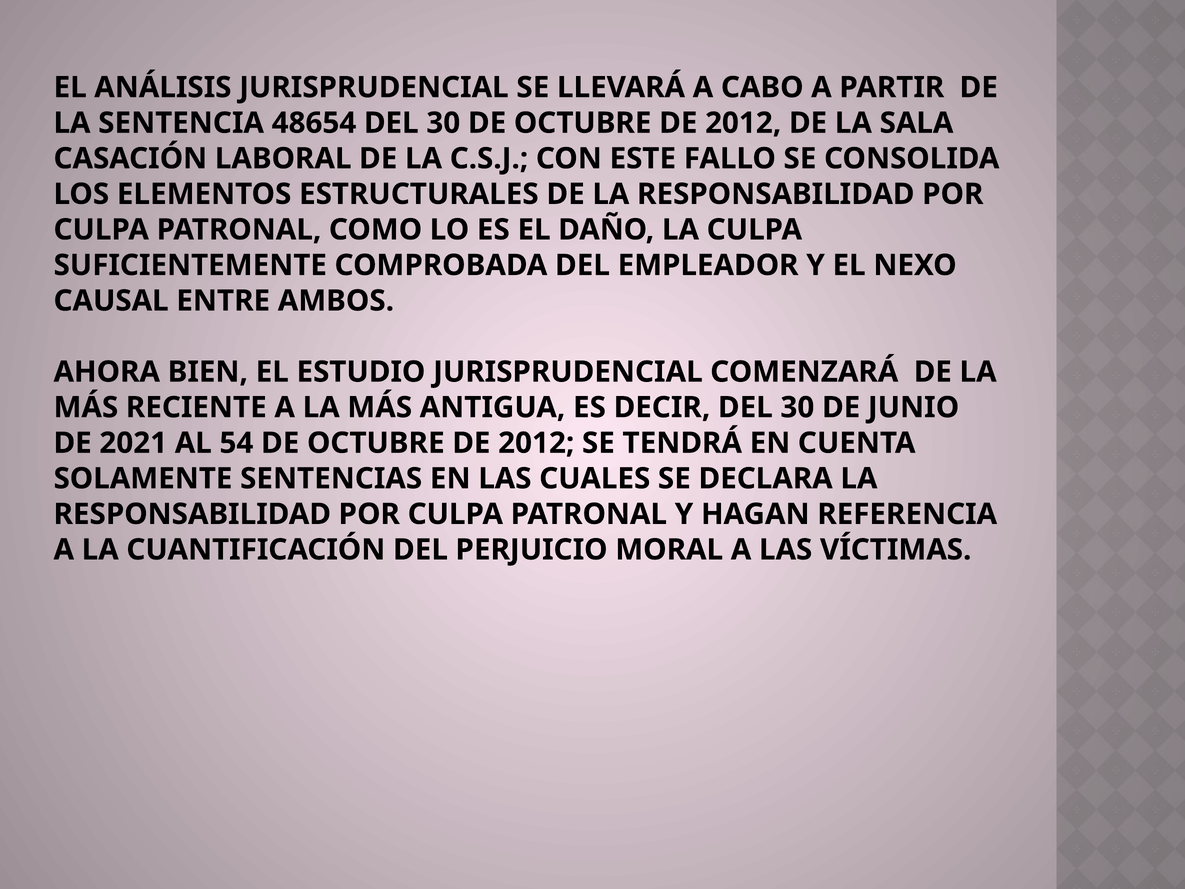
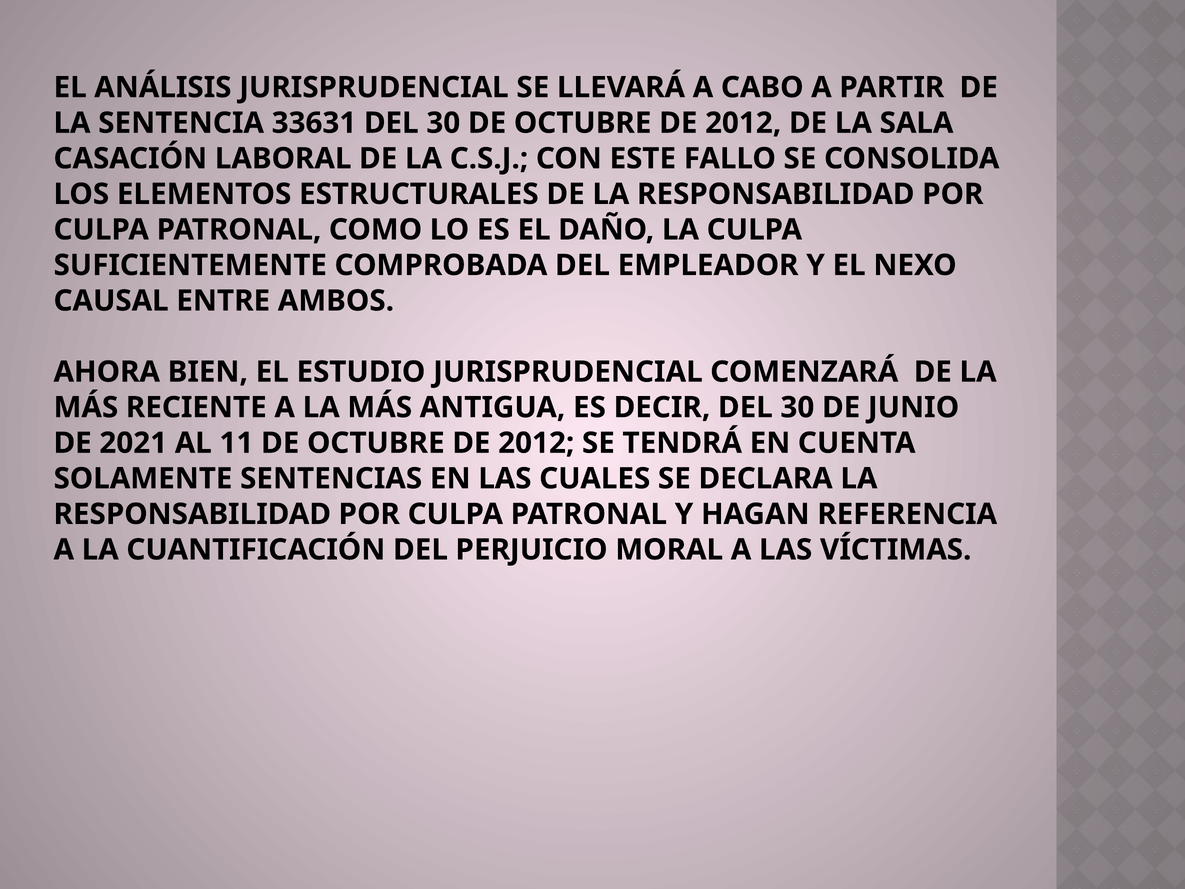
48654: 48654 -> 33631
54: 54 -> 11
